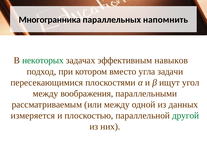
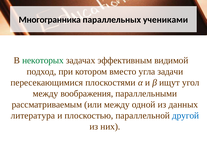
напомнить: напомнить -> учениками
навыков: навыков -> видимой
измеряется: измеряется -> литература
другой colour: green -> blue
